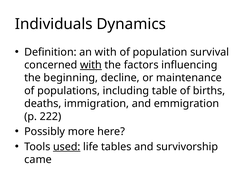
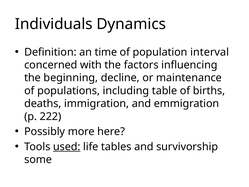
an with: with -> time
survival: survival -> interval
with at (91, 65) underline: present -> none
came: came -> some
